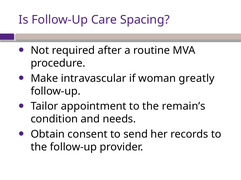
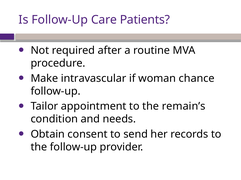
Spacing: Spacing -> Patients
greatly: greatly -> chance
